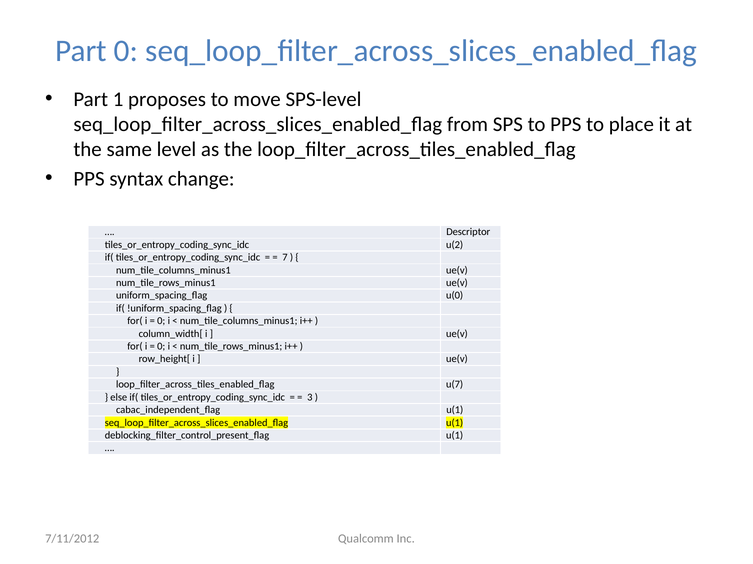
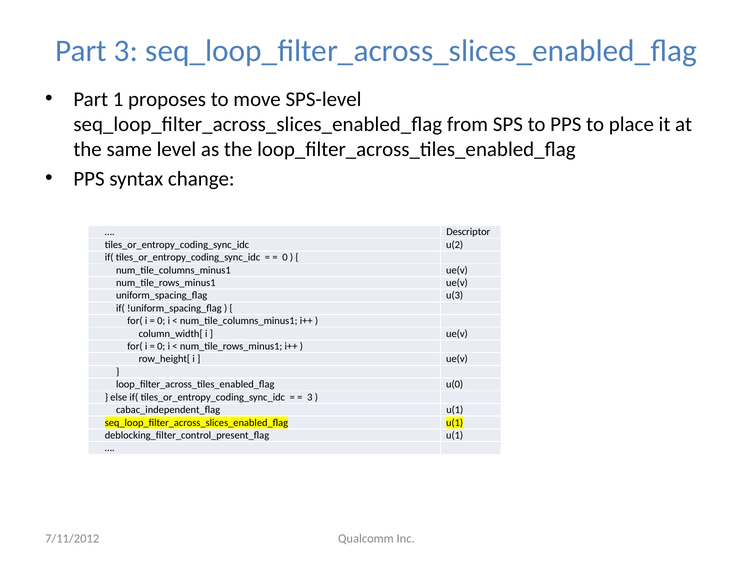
Part 0: 0 -> 3
7 at (285, 258): 7 -> 0
u(0: u(0 -> u(3
u(7: u(7 -> u(0
